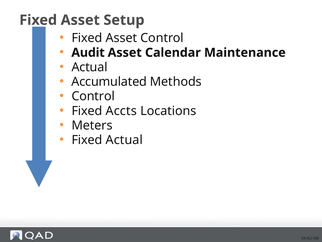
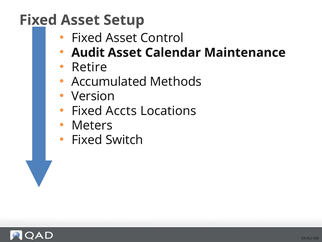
Actual at (90, 67): Actual -> Retire
Control at (93, 96): Control -> Version
Fixed Actual: Actual -> Switch
